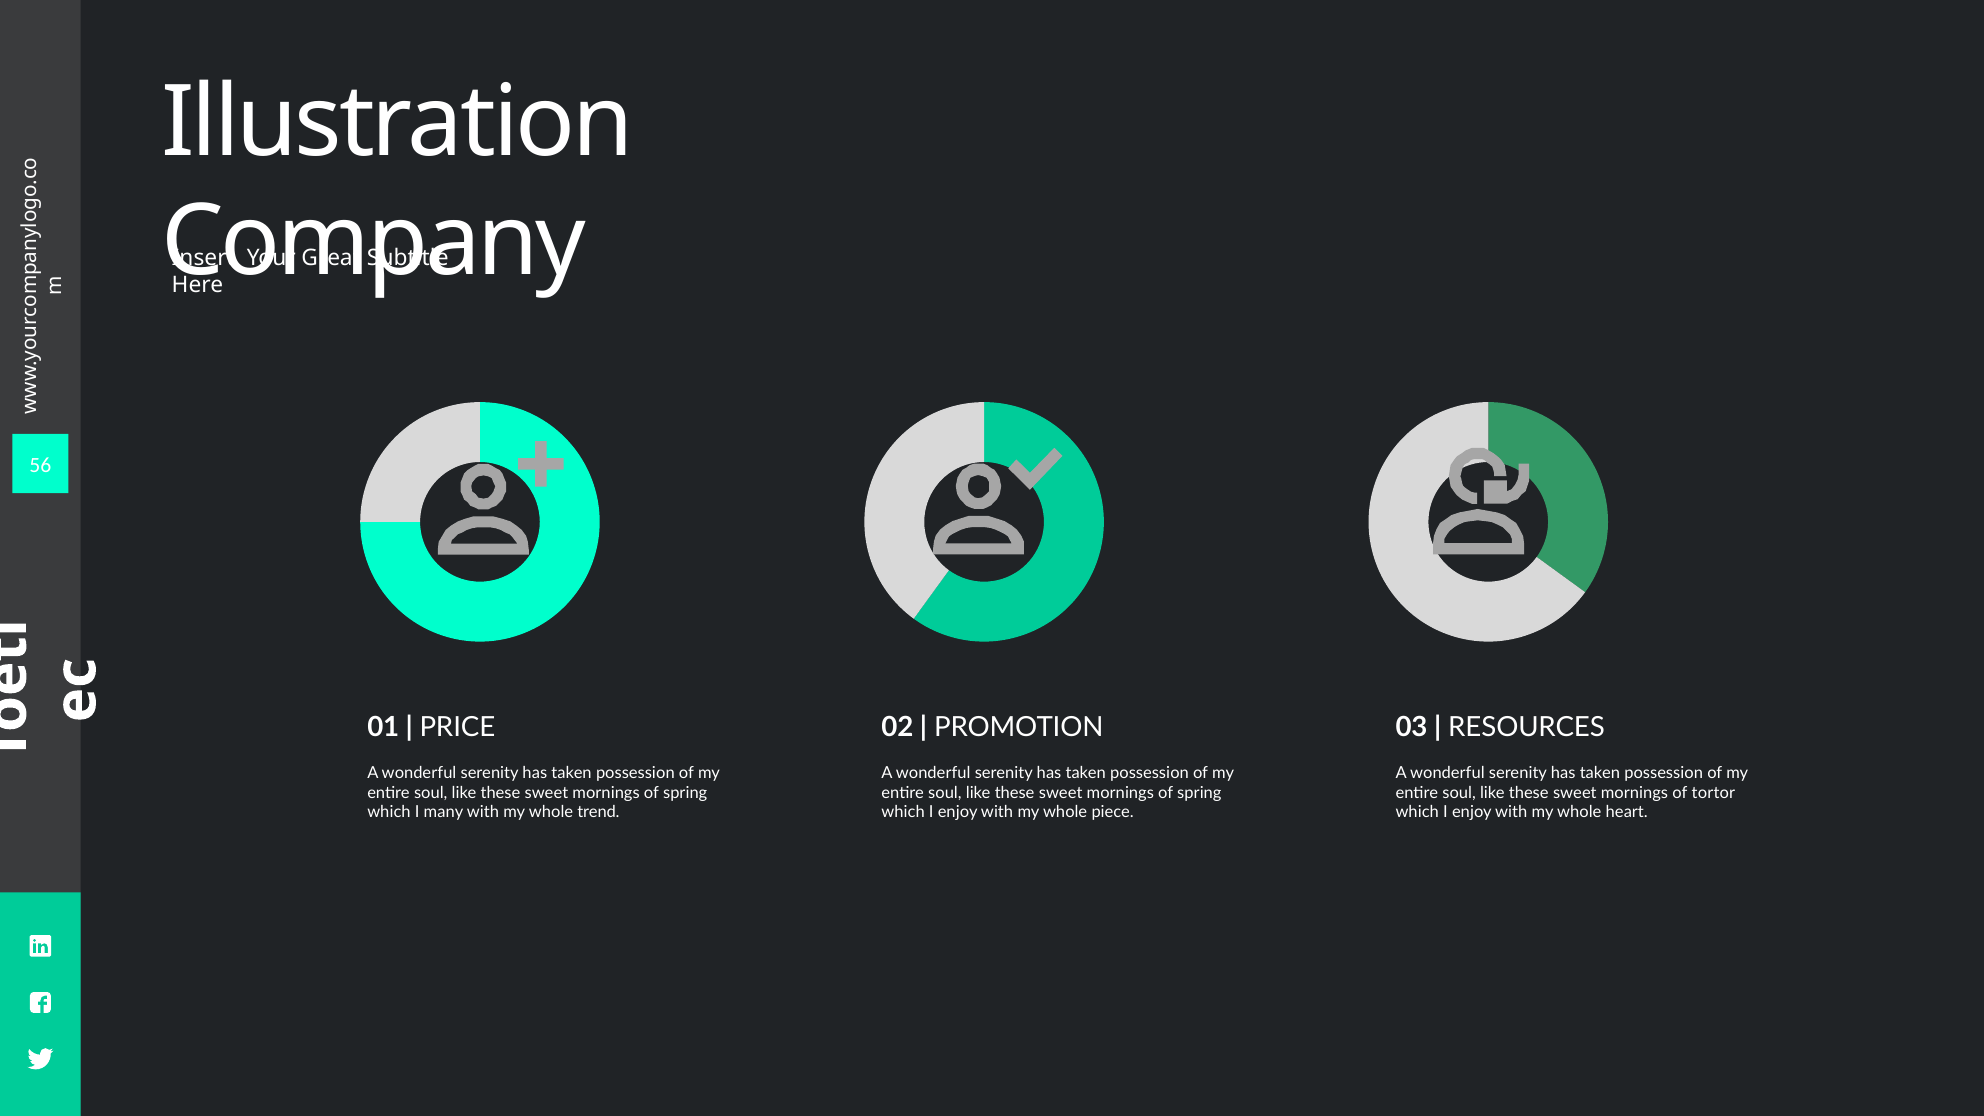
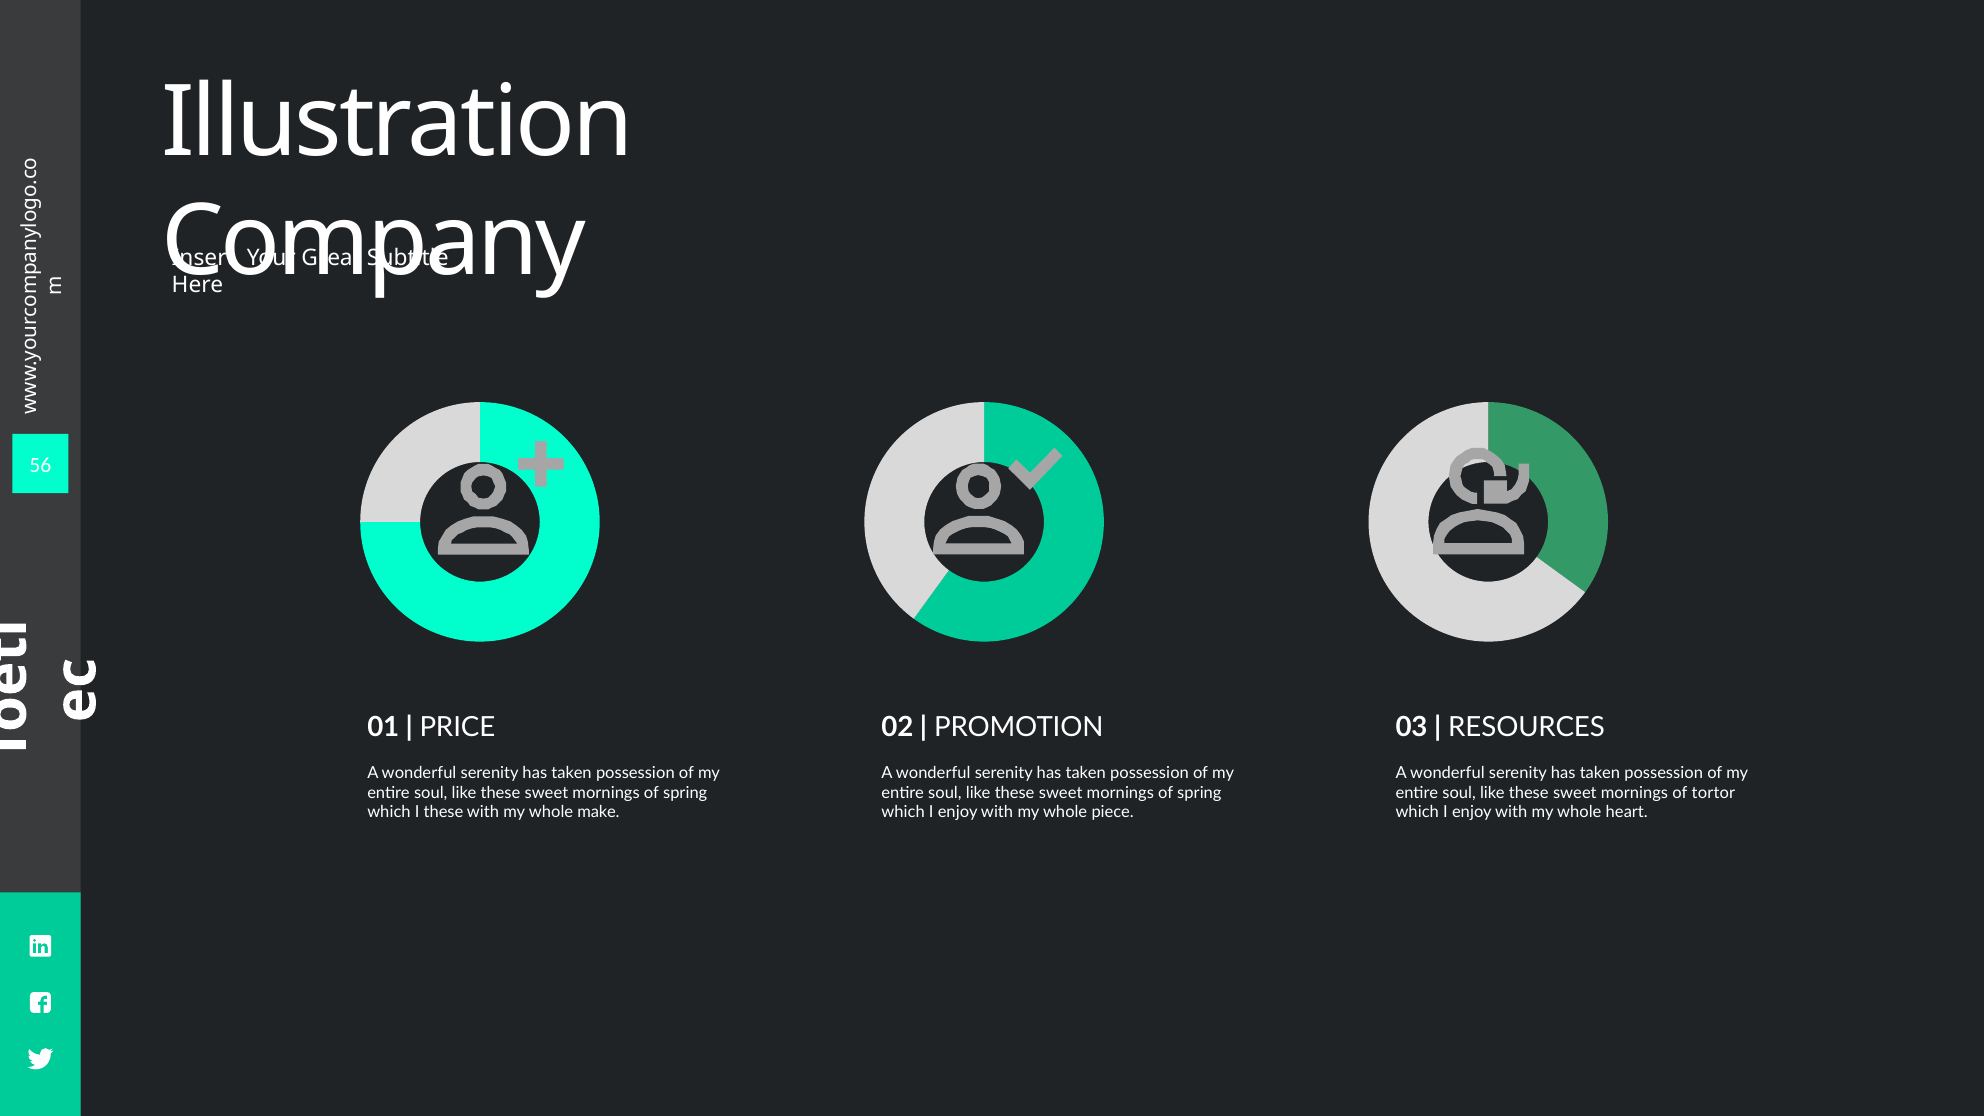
I many: many -> these
trend: trend -> make
